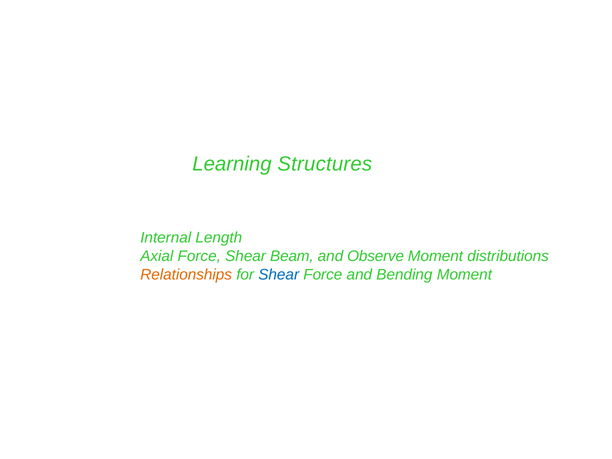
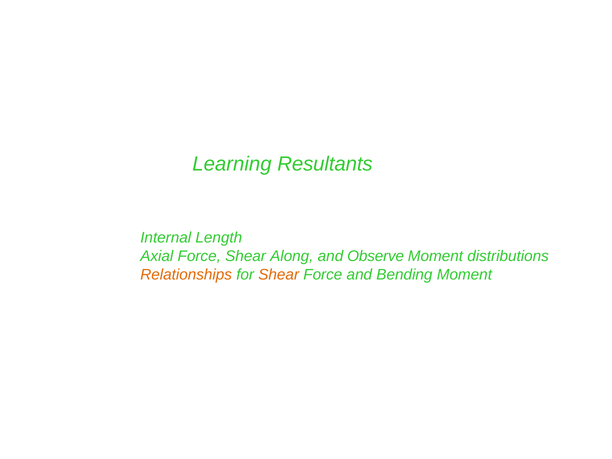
Structures: Structures -> Resultants
Beam: Beam -> Along
Shear at (279, 275) colour: blue -> orange
